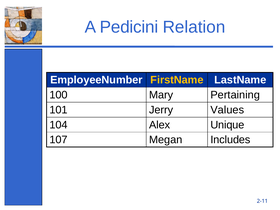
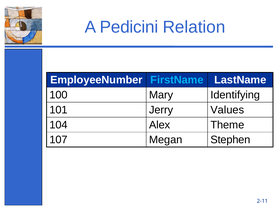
FirstName colour: yellow -> light blue
Pertaining: Pertaining -> Identifying
Unique: Unique -> Theme
Includes: Includes -> Stephen
